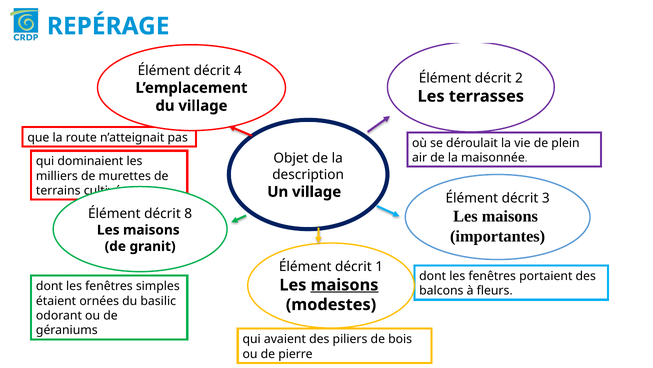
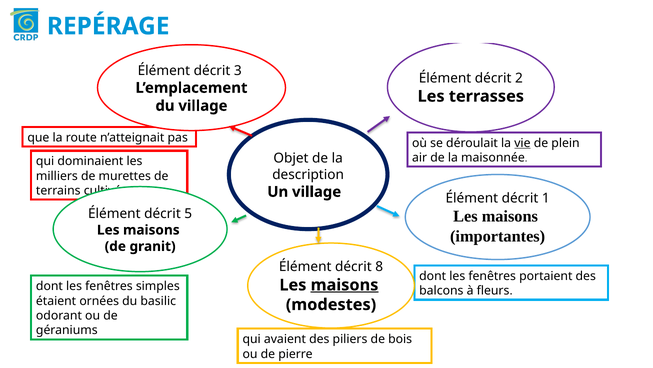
4: 4 -> 3
vie underline: none -> present
3: 3 -> 1
8: 8 -> 5
1: 1 -> 8
